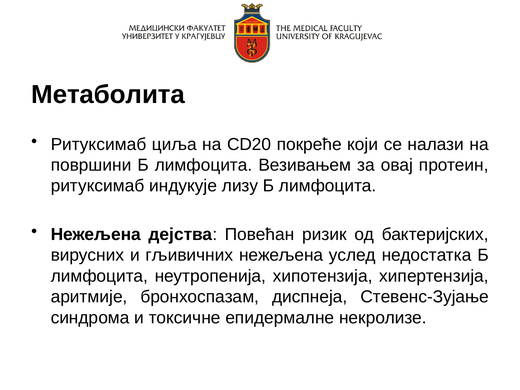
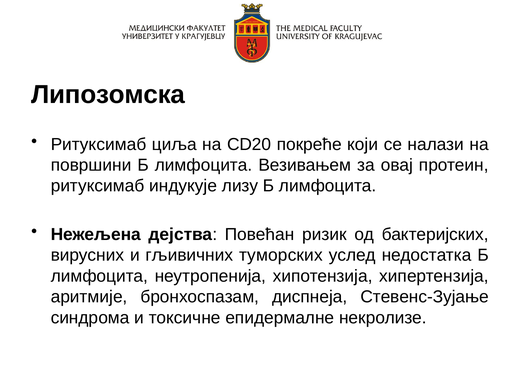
Метаболита: Метаболита -> Липозомска
гљивичних нежељена: нежељена -> туморских
